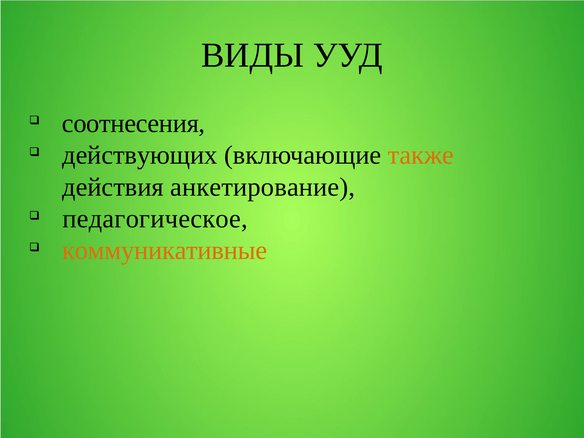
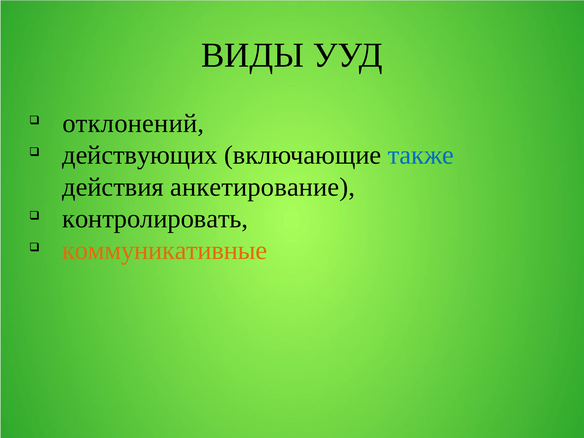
соотнесения: соотнесения -> отклонений
также colour: orange -> blue
педагогическое: педагогическое -> контролировать
